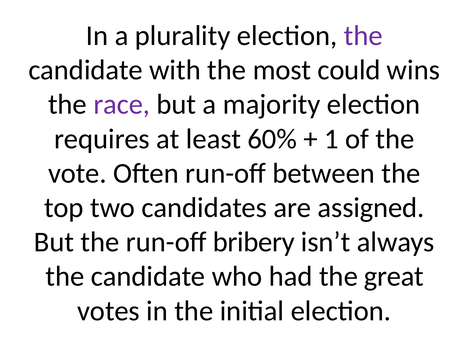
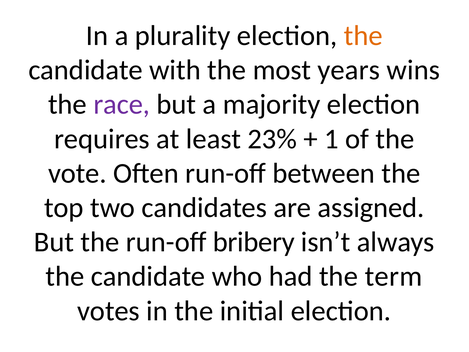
the at (363, 36) colour: purple -> orange
could: could -> years
60%: 60% -> 23%
great: great -> term
